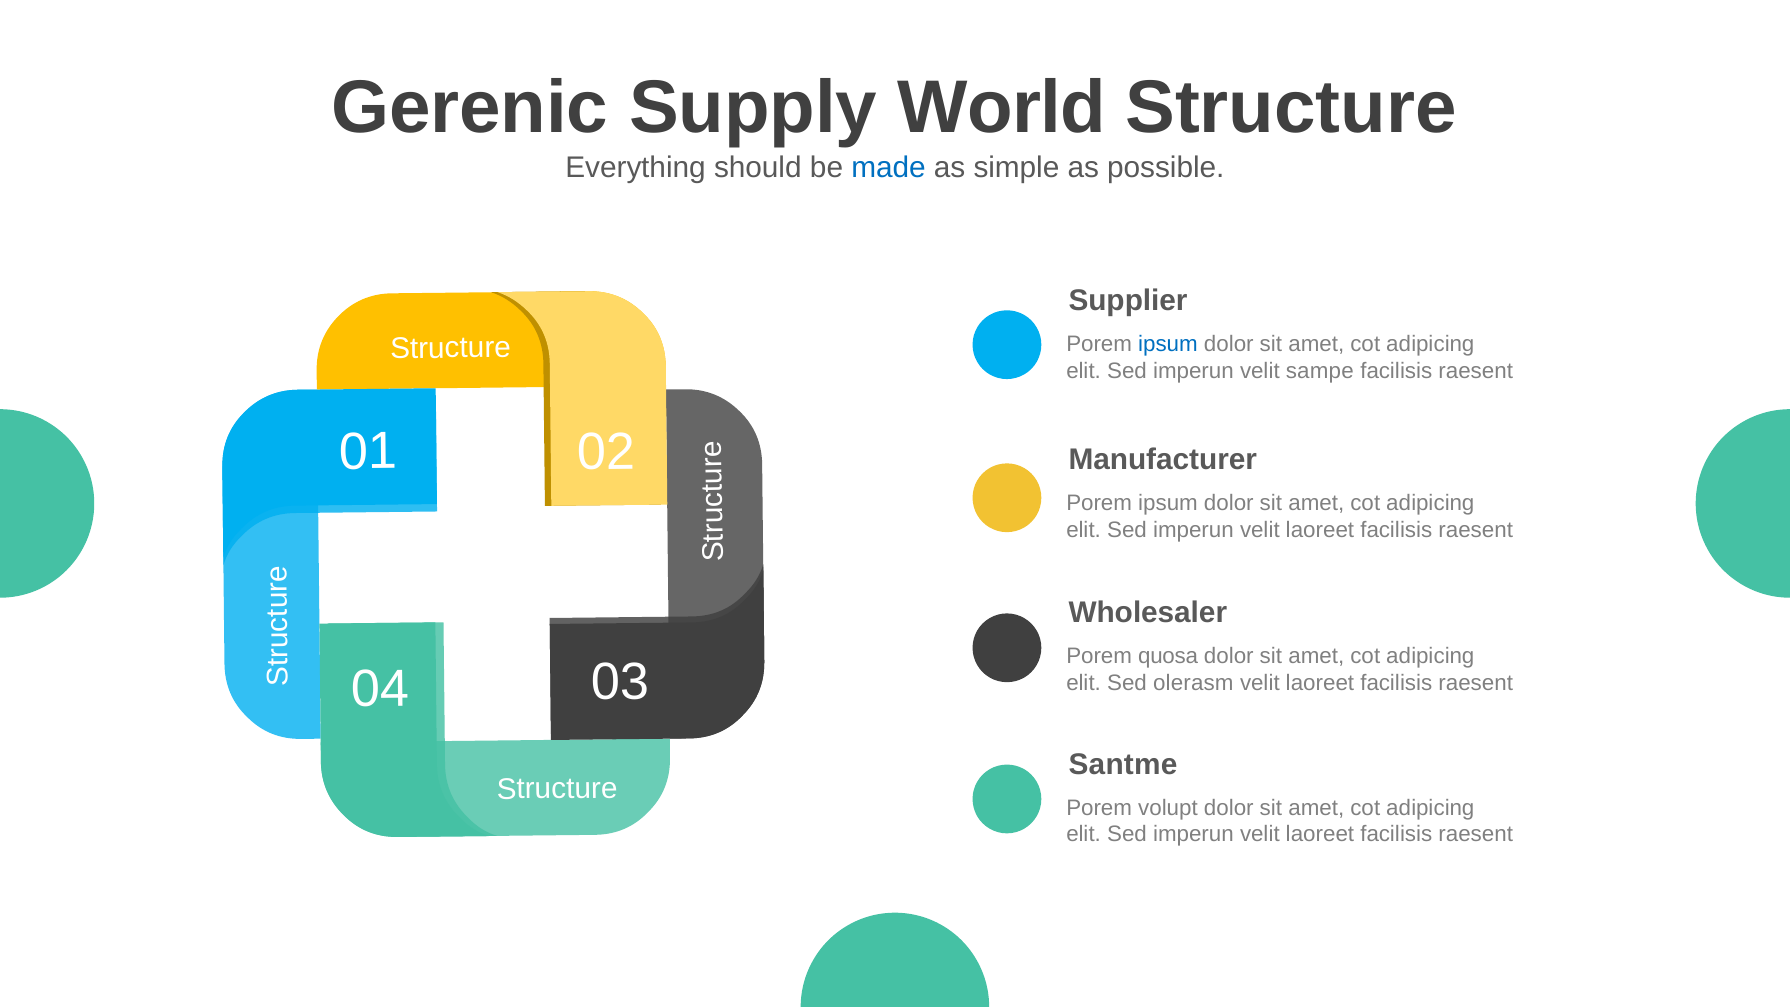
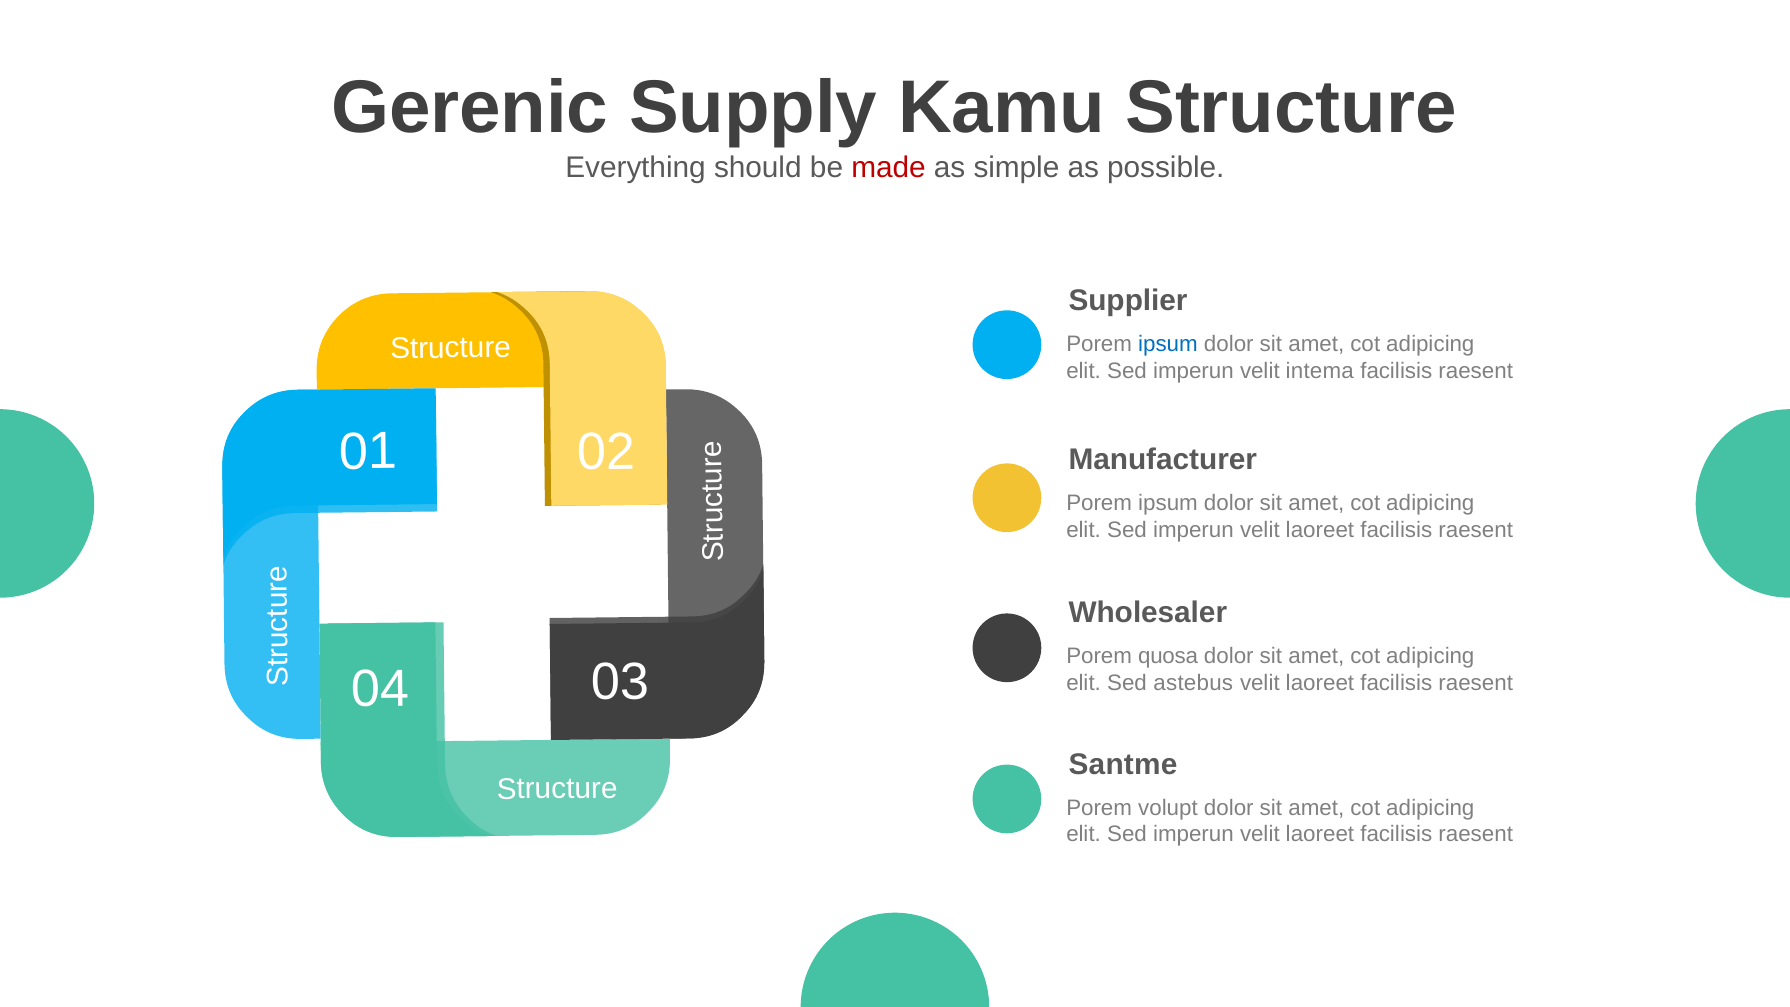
World: World -> Kamu
made colour: blue -> red
sampe: sampe -> intema
olerasm: olerasm -> astebus
